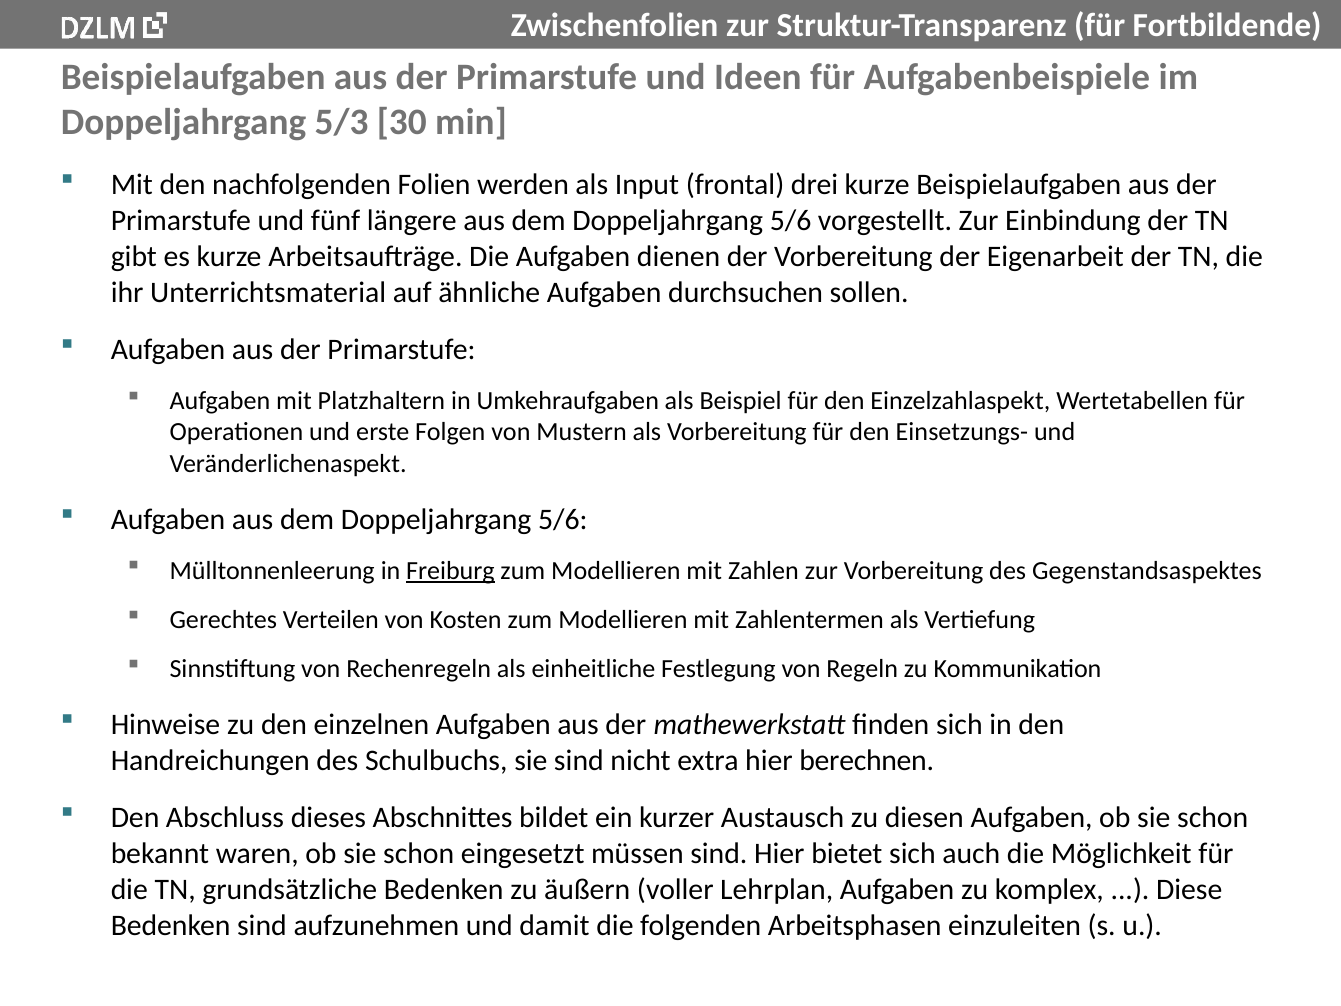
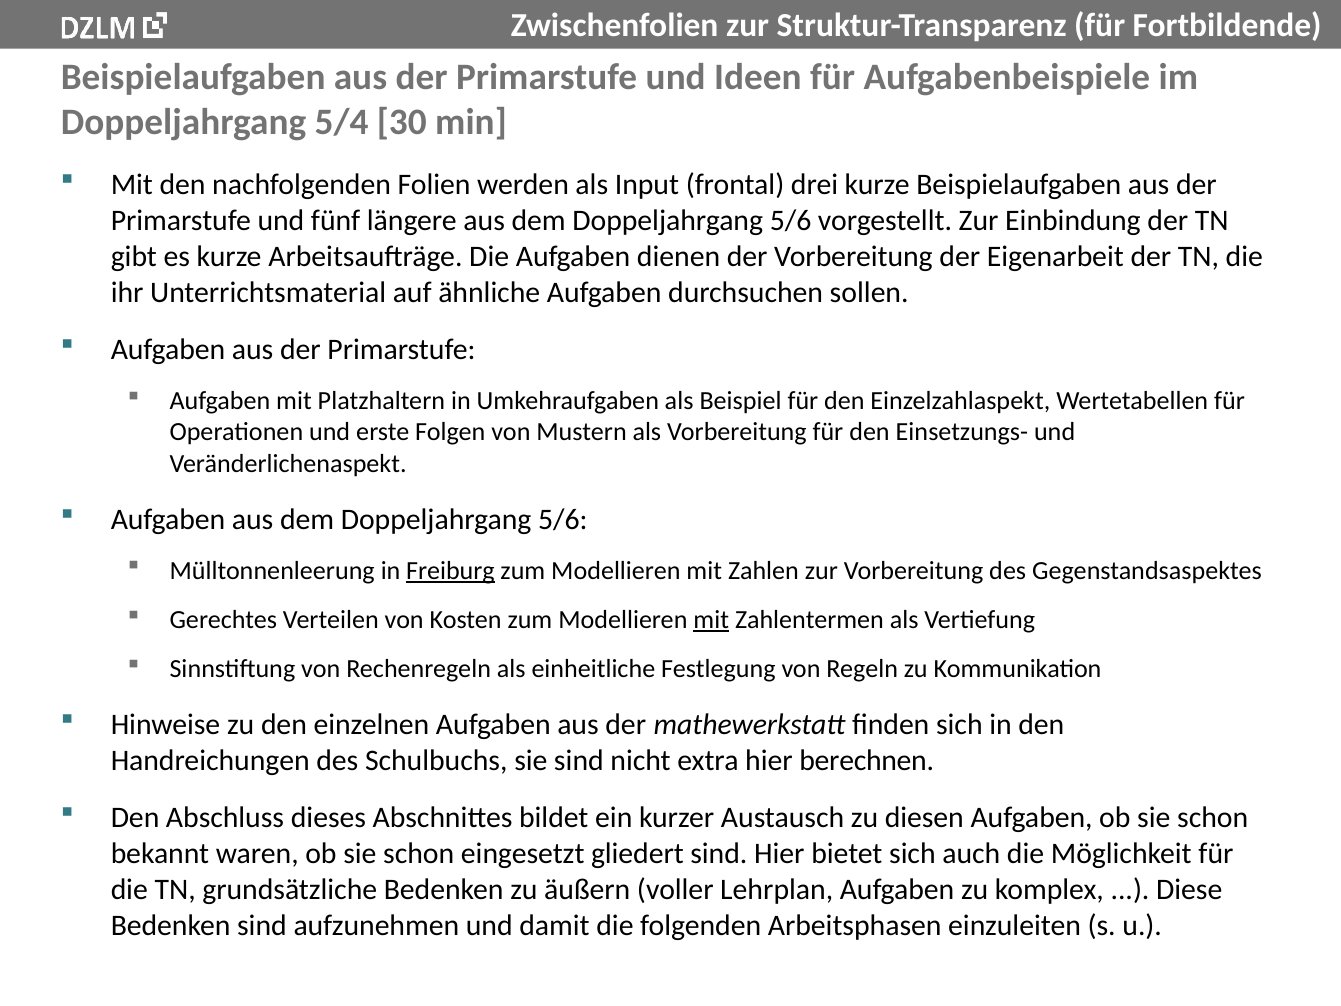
5/3: 5/3 -> 5/4
mit at (711, 620) underline: none -> present
müssen: müssen -> gliedert
